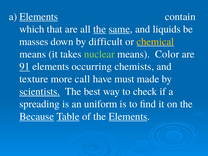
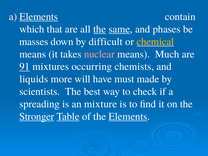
liquids: liquids -> phases
nuclear colour: light green -> pink
Color: Color -> Much
91 elements: elements -> mixtures
texture: texture -> liquids
call: call -> will
scientists underline: present -> none
uniform: uniform -> mixture
Because: Because -> Stronger
